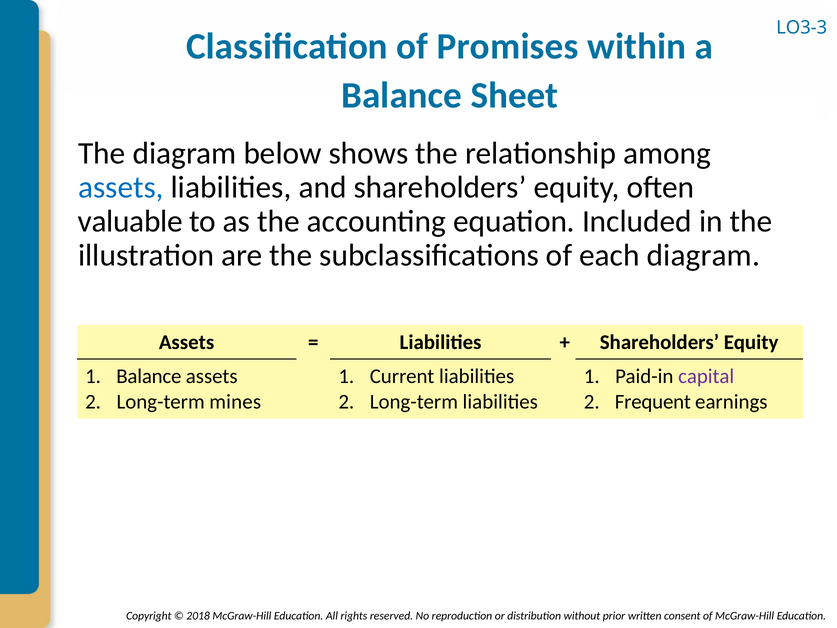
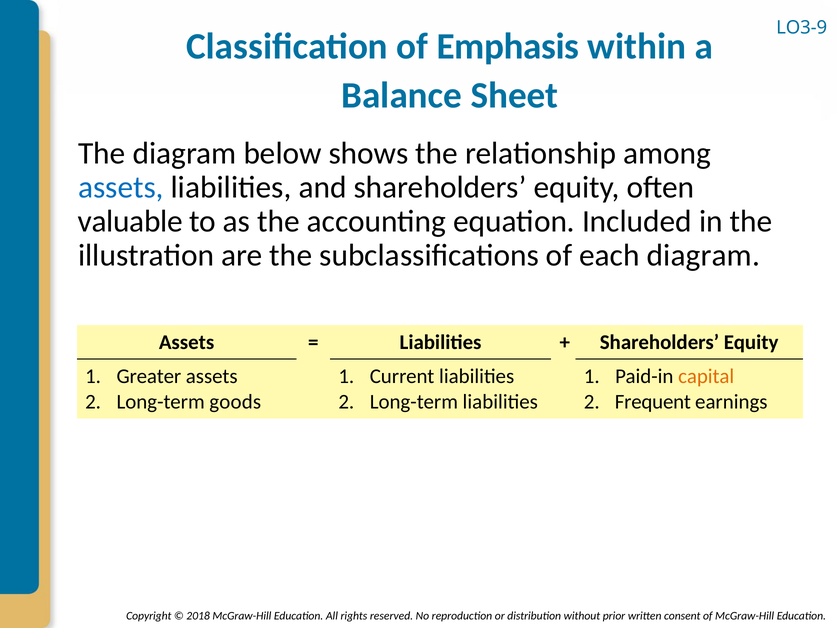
LO3-3: LO3-3 -> LO3-9
Promises: Promises -> Emphasis
Balance at (149, 376): Balance -> Greater
capital colour: purple -> orange
mines: mines -> goods
